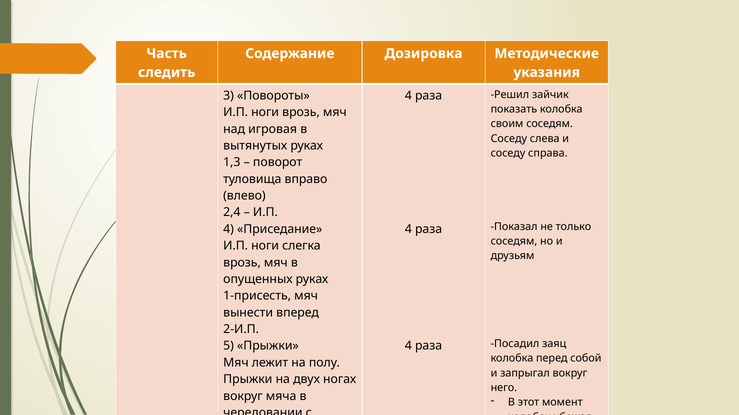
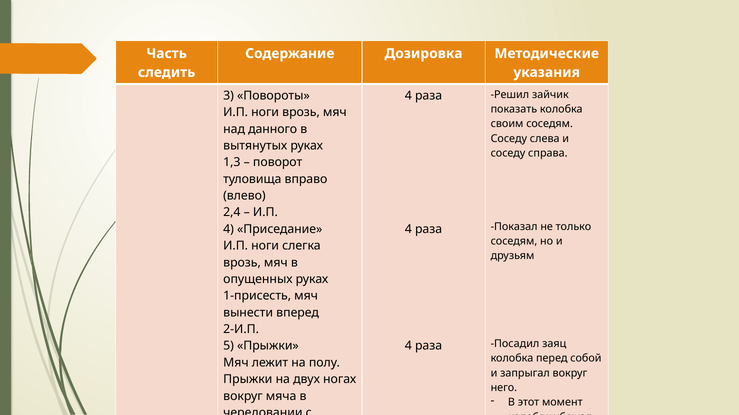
игровая: игровая -> данного
